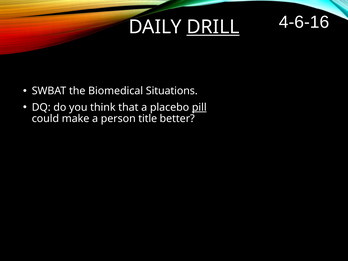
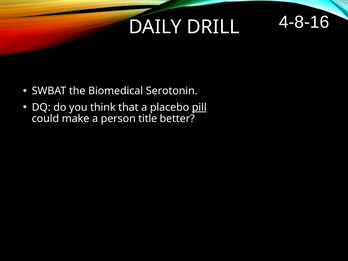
4-6-16: 4-6-16 -> 4-8-16
DRILL underline: present -> none
Situations: Situations -> Serotonin
